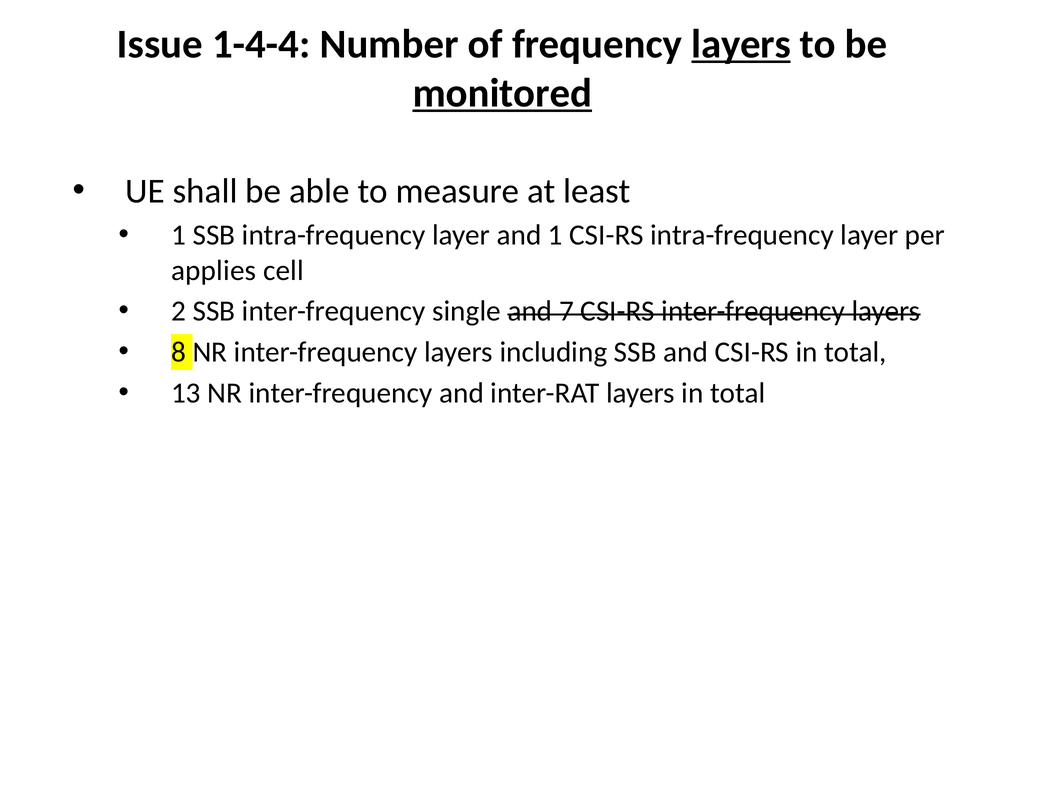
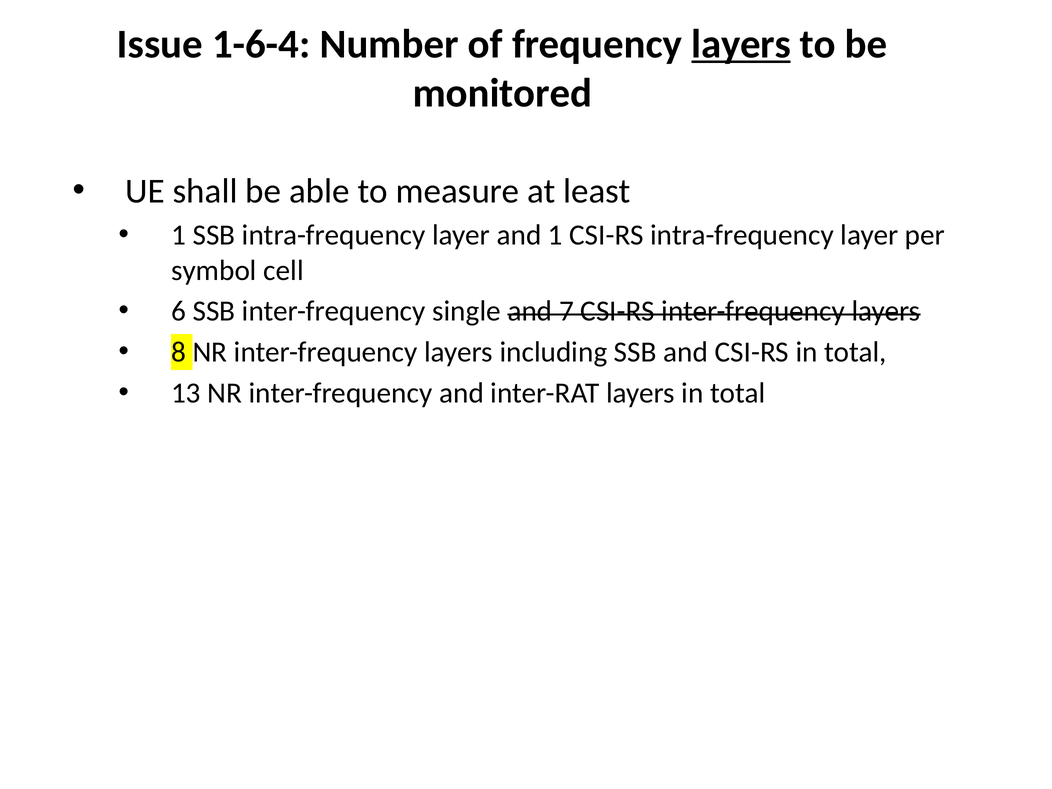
1-4-4: 1-4-4 -> 1-6-4
monitored underline: present -> none
applies: applies -> symbol
2: 2 -> 6
